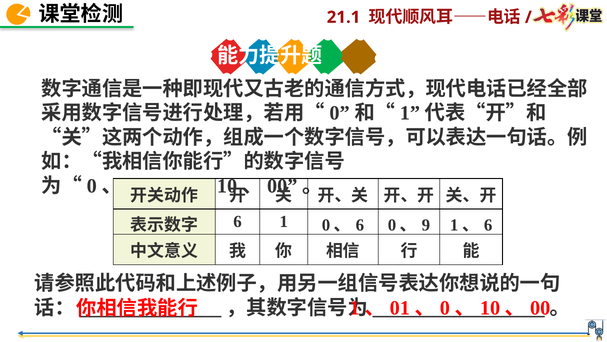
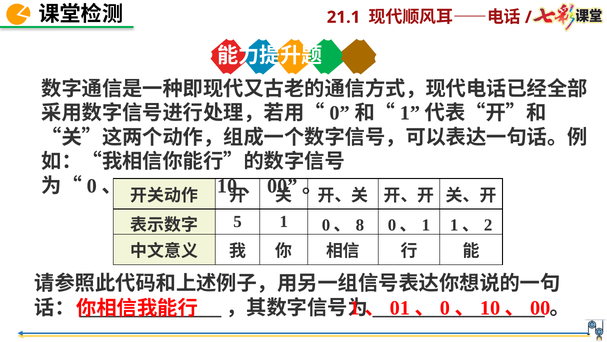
6 at (238, 221): 6 -> 5
6 at (360, 225): 6 -> 8
9 at (426, 225): 9 -> 1
6 at (488, 225): 6 -> 2
